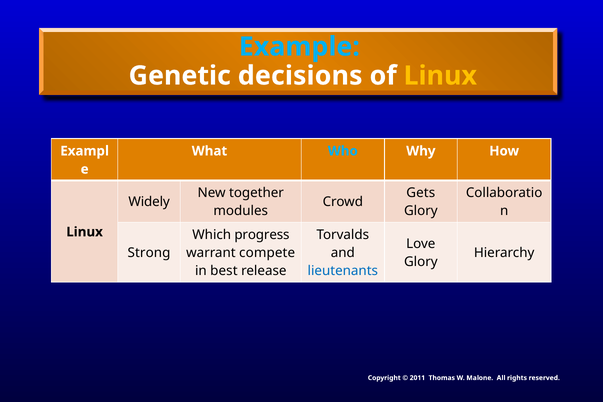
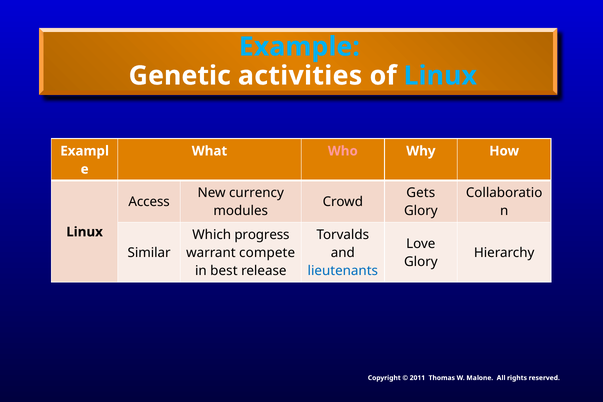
decisions: decisions -> activities
Linux at (440, 76) colour: yellow -> light blue
Who colour: light blue -> pink
together: together -> currency
Widely: Widely -> Access
Strong: Strong -> Similar
